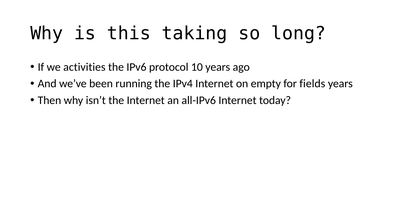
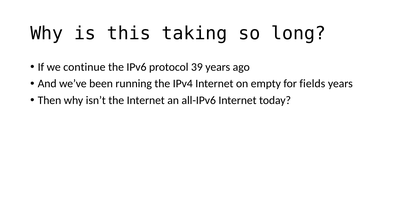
activities: activities -> continue
10: 10 -> 39
